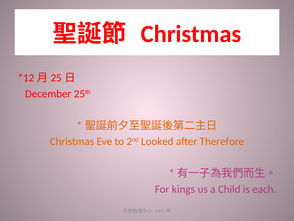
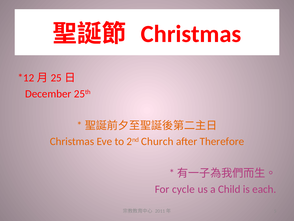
Looked: Looked -> Church
kings: kings -> cycle
